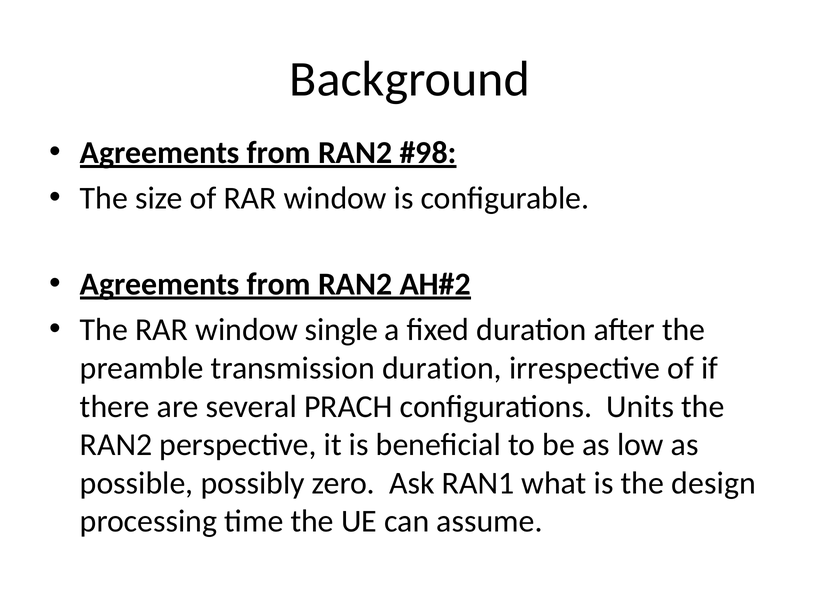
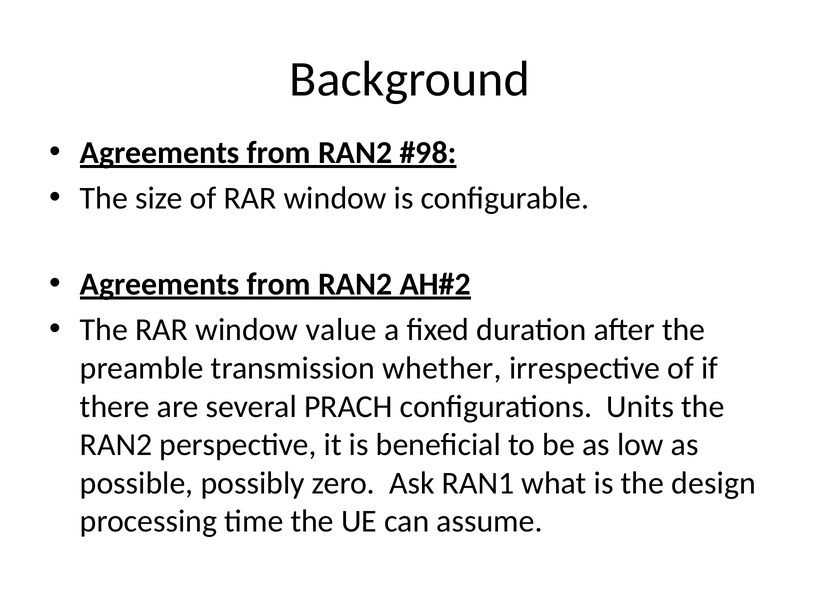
single: single -> value
transmission duration: duration -> whether
